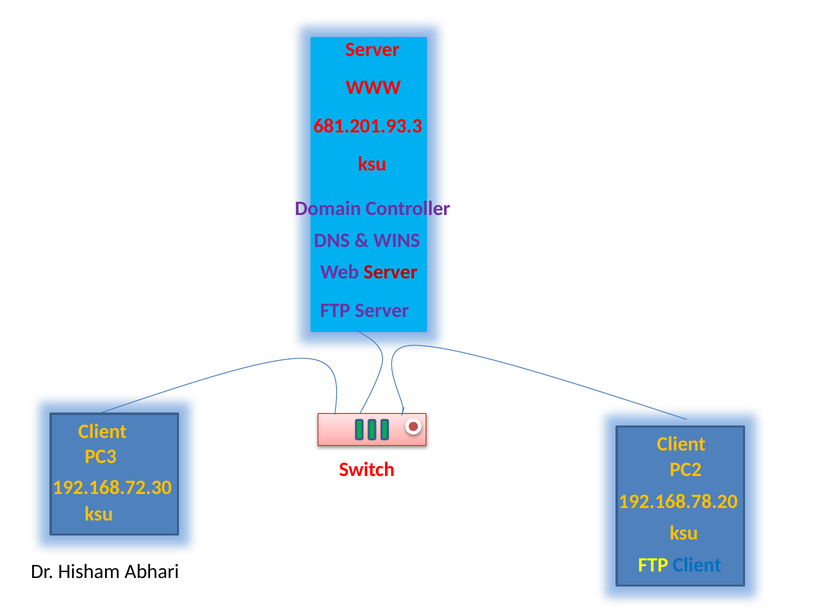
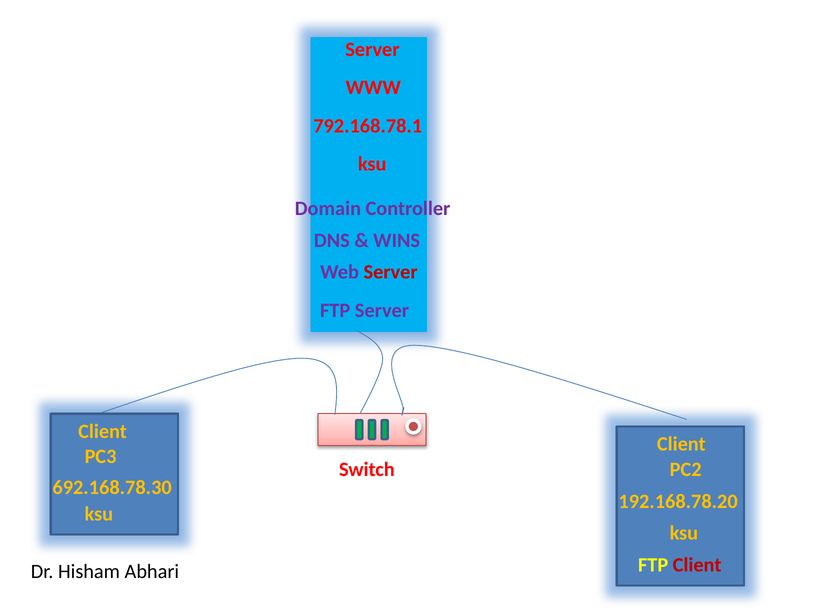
681.201.93.3: 681.201.93.3 -> 792.168.78.1
192.168.72.30: 192.168.72.30 -> 692.168.78.30
Client at (697, 565) colour: blue -> red
